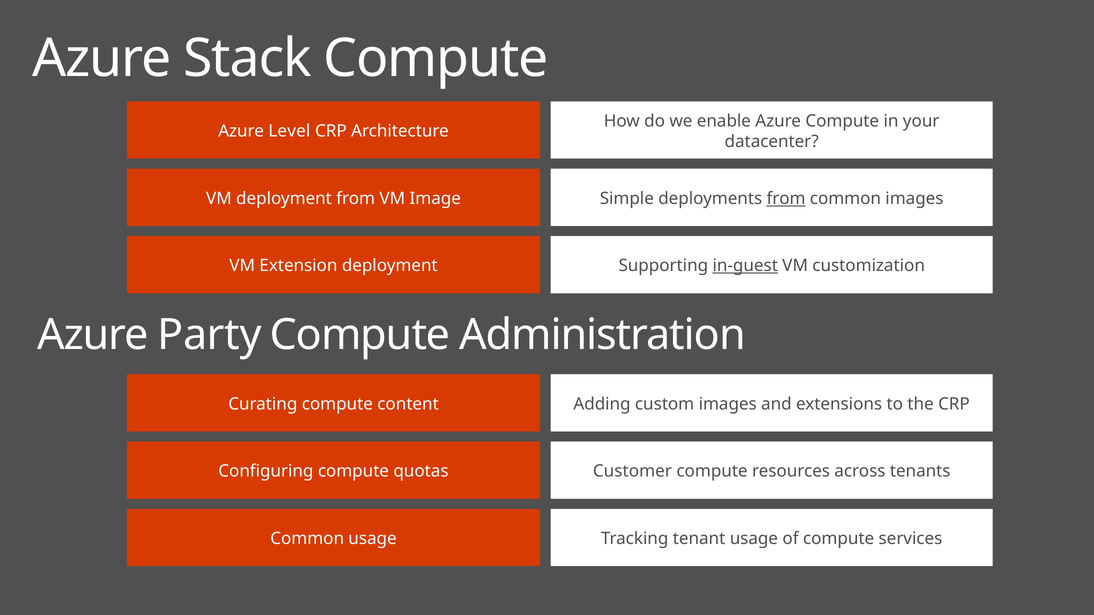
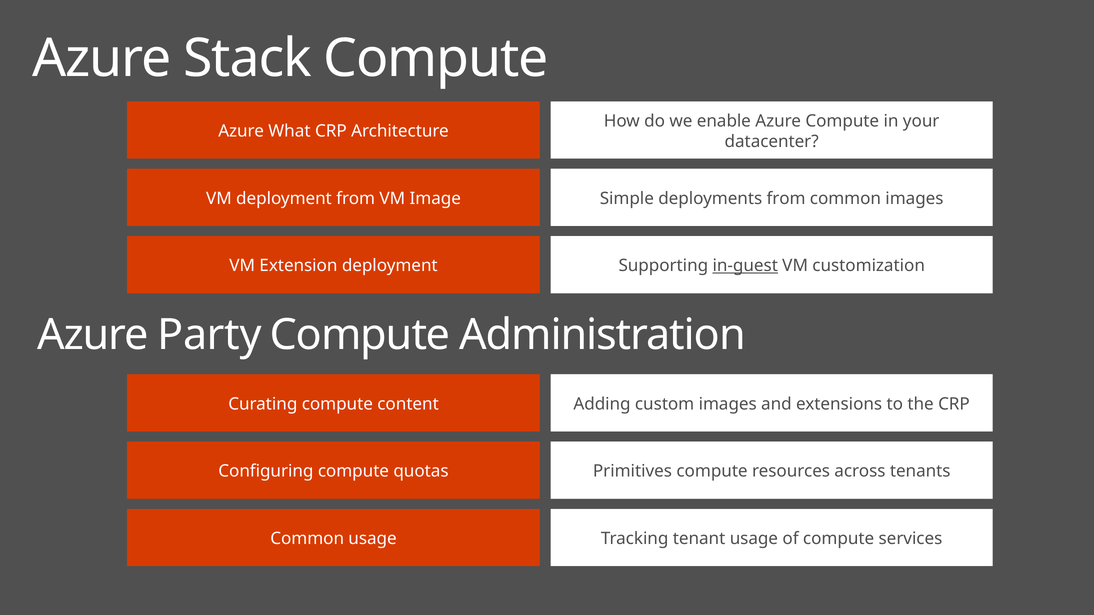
Level: Level -> What
from at (786, 199) underline: present -> none
Customer: Customer -> Primitives
